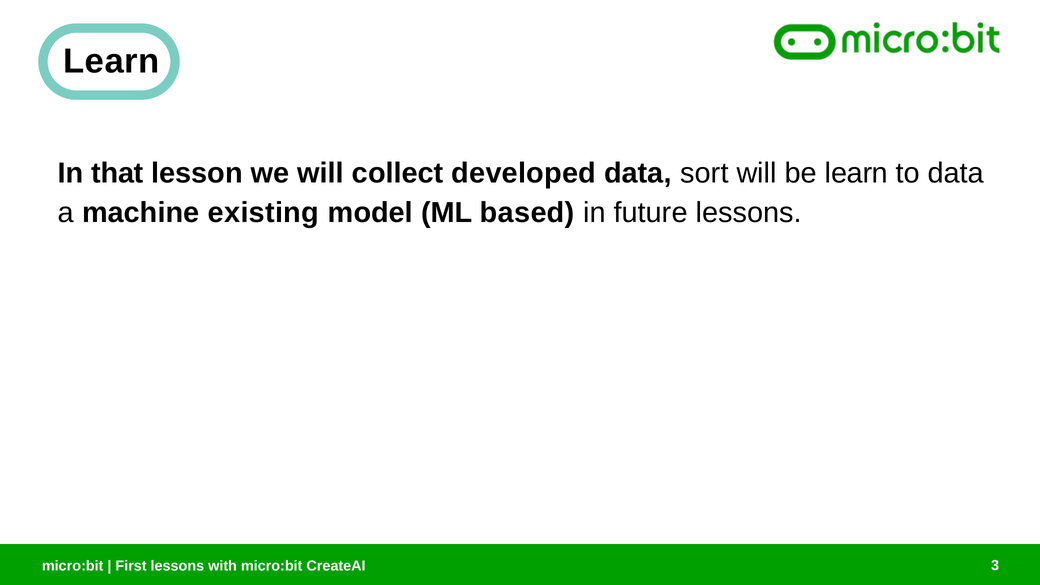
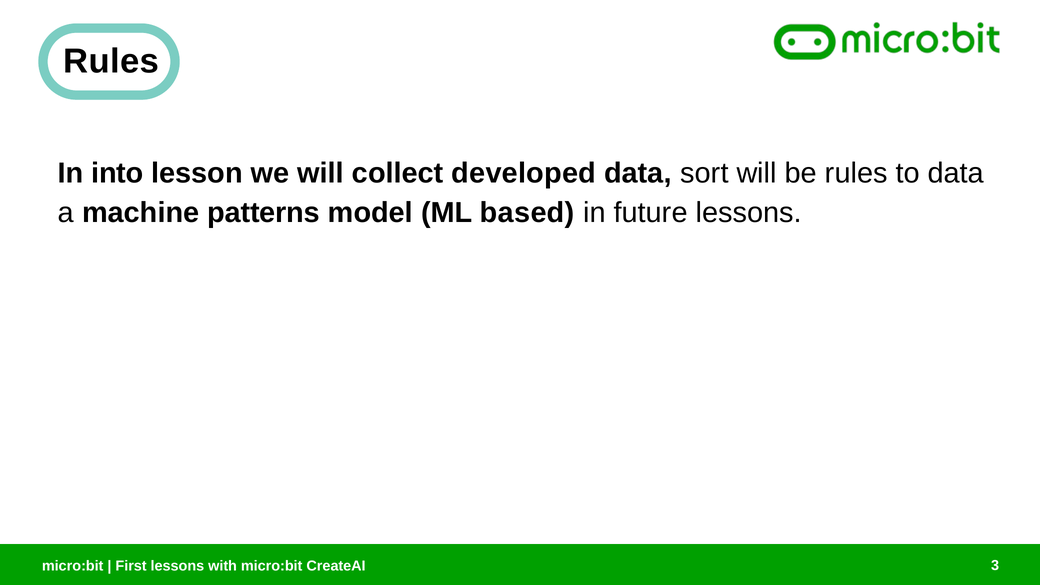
Learn at (111, 61): Learn -> Rules
that: that -> into
be learn: learn -> rules
existing: existing -> patterns
